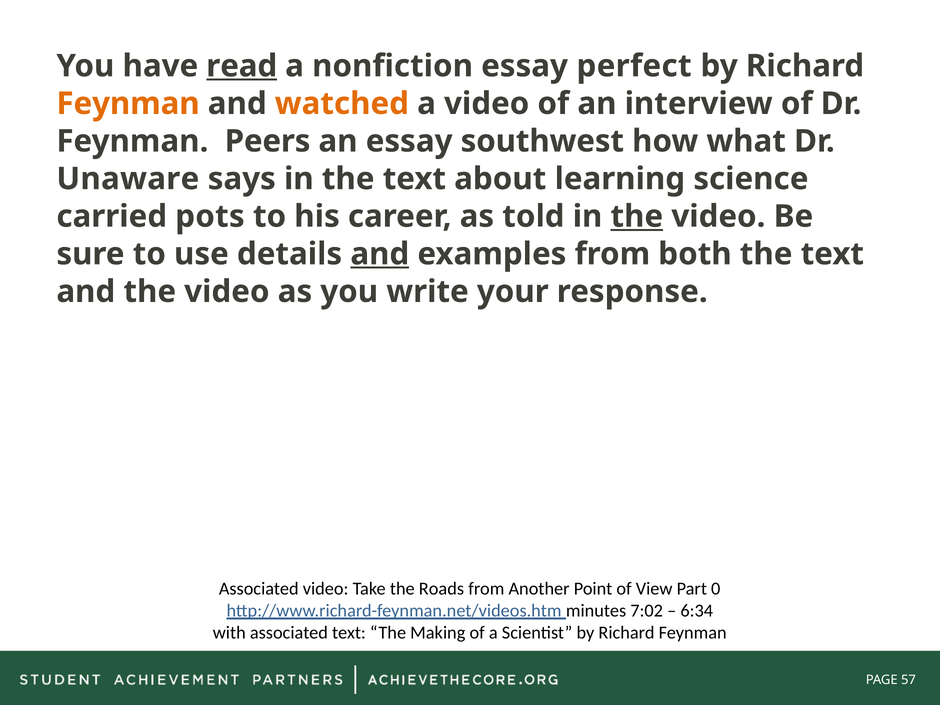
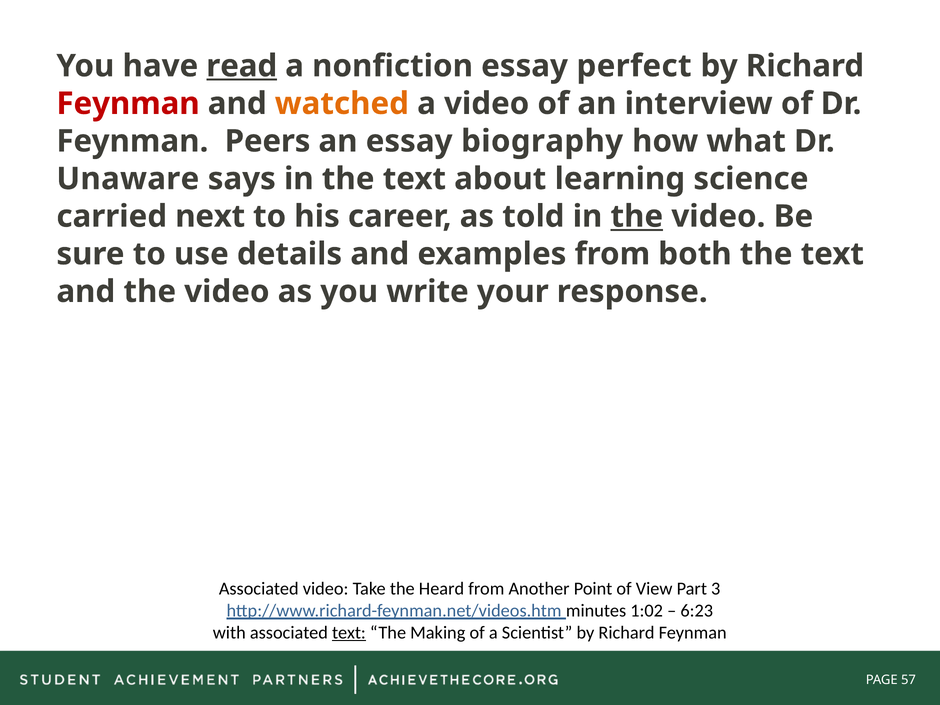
Feynman at (128, 104) colour: orange -> red
southwest: southwest -> biography
pots: pots -> next
and at (380, 254) underline: present -> none
Roads: Roads -> Heard
0: 0 -> 3
7:02: 7:02 -> 1:02
6:34: 6:34 -> 6:23
text at (349, 633) underline: none -> present
